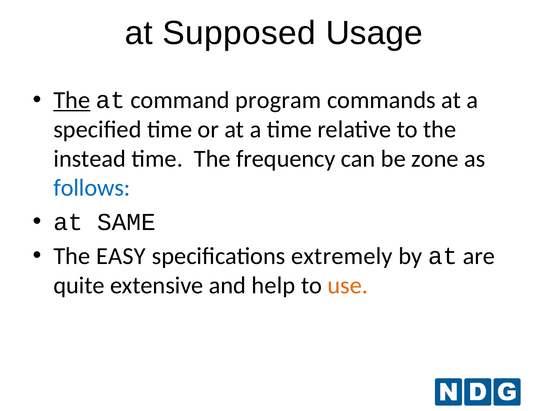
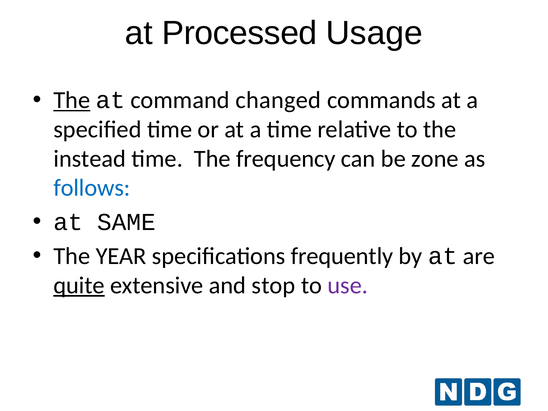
Supposed: Supposed -> Processed
program: program -> changed
EASY: EASY -> YEAR
extremely: extremely -> frequently
quite underline: none -> present
help: help -> stop
use colour: orange -> purple
